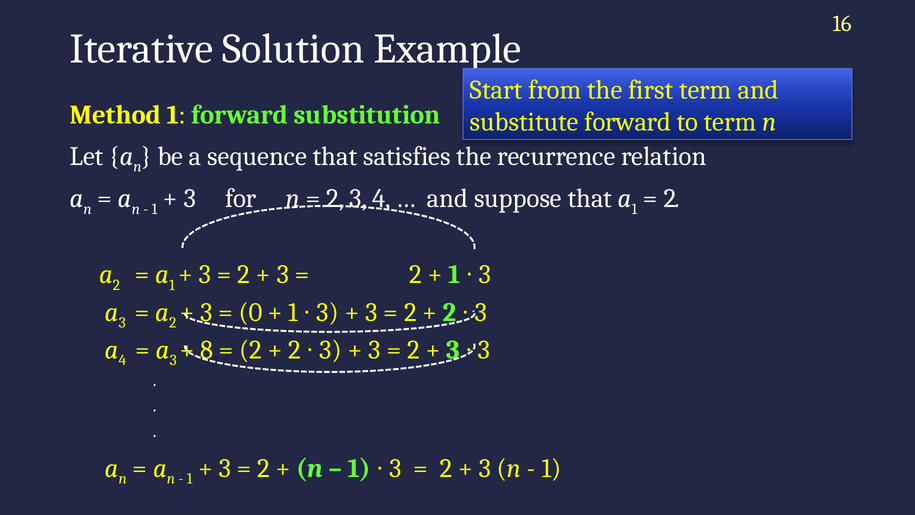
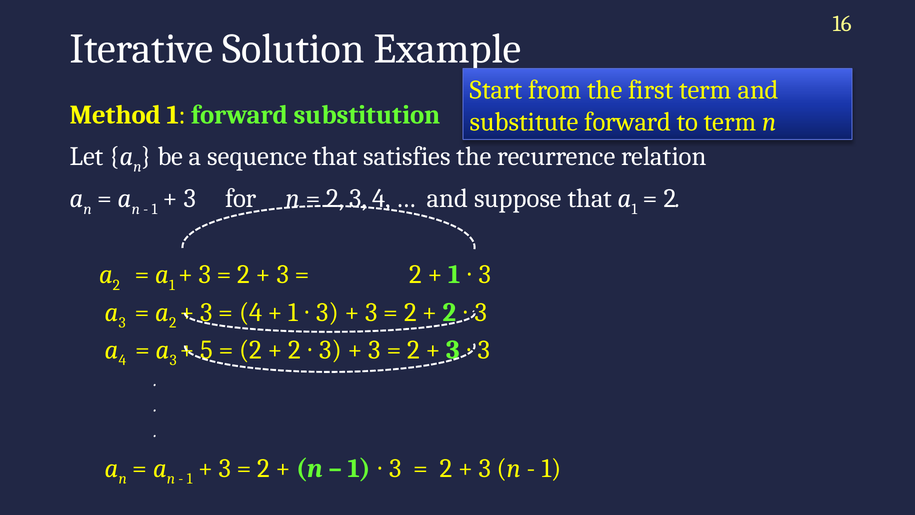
0 at (251, 312): 0 -> 4
8: 8 -> 5
